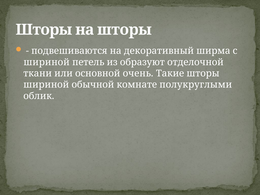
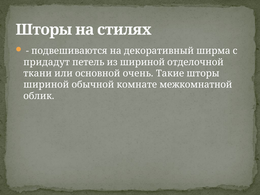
на шторы: шторы -> стилях
шириной at (47, 62): шириной -> придадут
из образуют: образуют -> шириной
полукруглыми: полукруглыми -> межкомнатной
